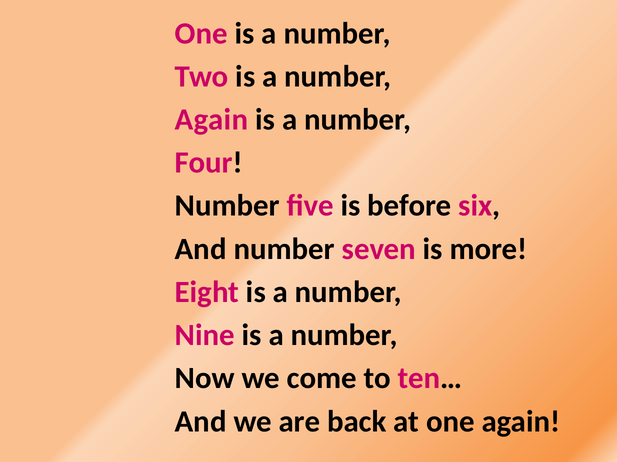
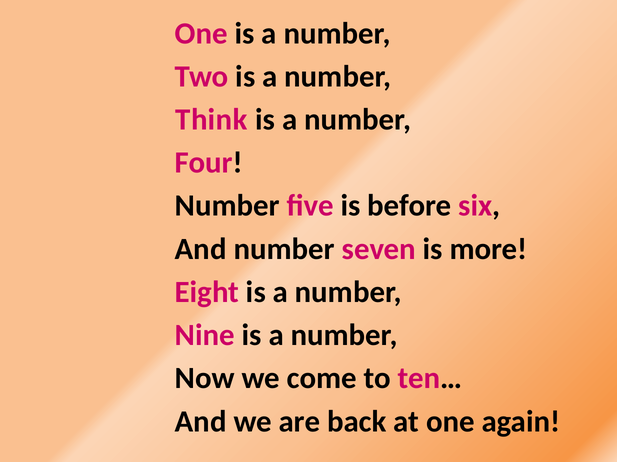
Again at (211, 120): Again -> Think
